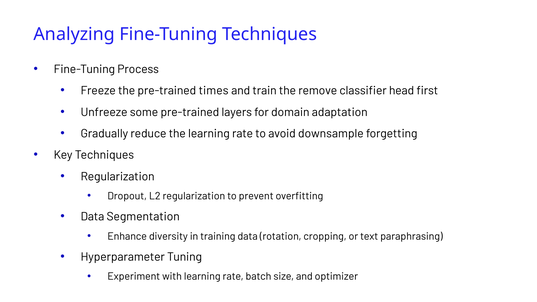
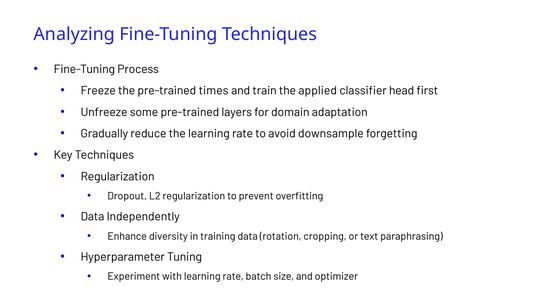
remove: remove -> applied
Segmentation: Segmentation -> Independently
